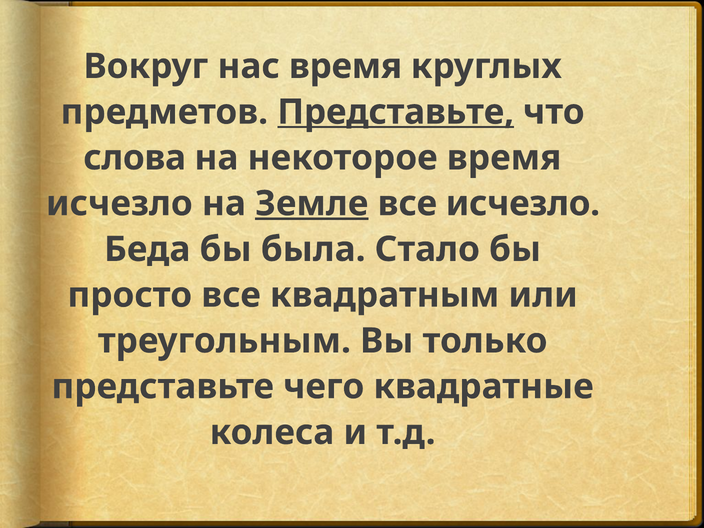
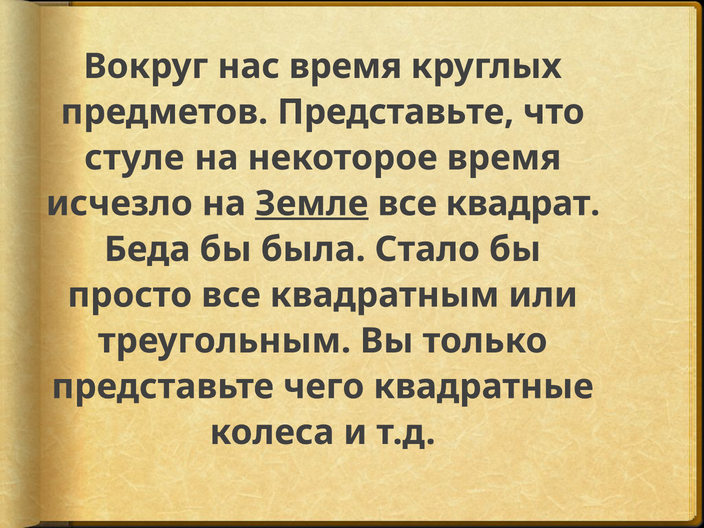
Представьте at (396, 112) underline: present -> none
слова: слова -> стуле
все исчезло: исчезло -> квадрат
